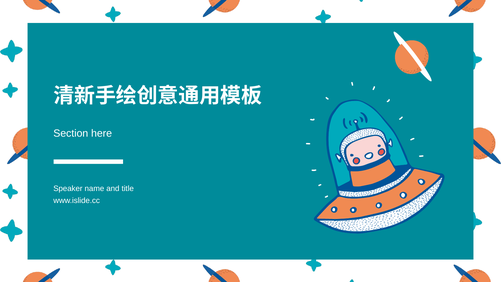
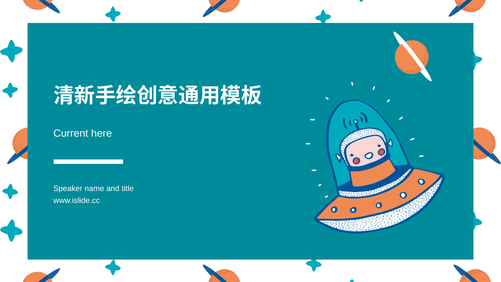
Section: Section -> Current
